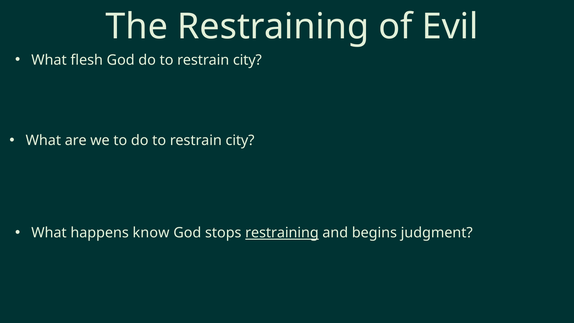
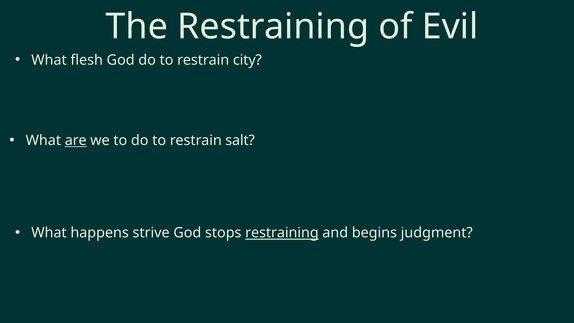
are underline: none -> present
city at (240, 140): city -> salt
know: know -> strive
